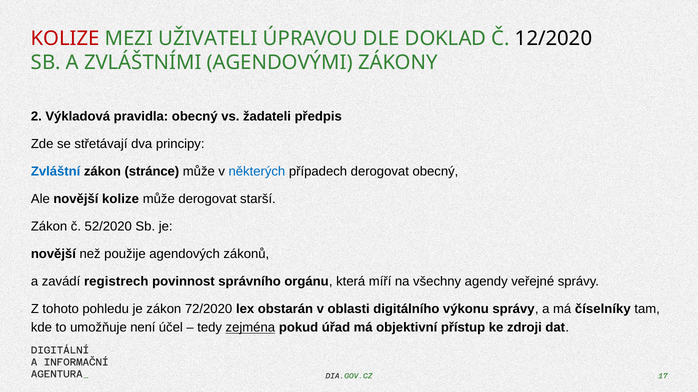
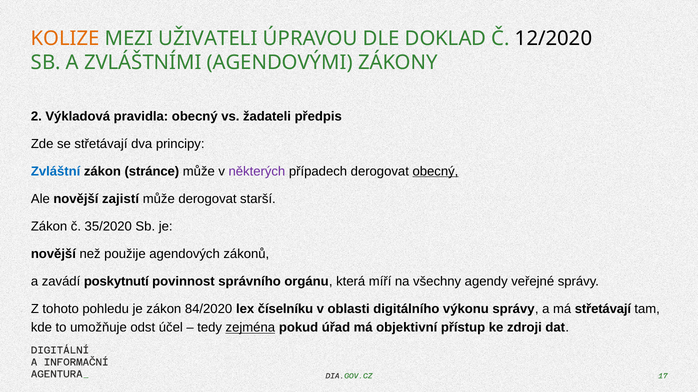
KOLIZE at (65, 38) colour: red -> orange
některých colour: blue -> purple
obecný at (435, 172) underline: none -> present
novější kolize: kolize -> zajistí
52/2020: 52/2020 -> 35/2020
registrech: registrech -> poskytnutí
72/2020: 72/2020 -> 84/2020
obstarán: obstarán -> číselníku
má číselníky: číselníky -> střetávají
není: není -> odst
